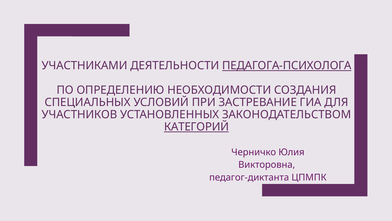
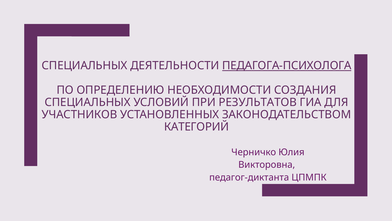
УЧАСТНИКАМИ at (85, 65): УЧАСТНИКАМИ -> СПЕЦИАЛЬНЫХ
ЗАСТРЕВАНИЕ: ЗАСТРЕВАНИЕ -> РЕЗУЛЬТАТОВ
КАТЕГОРИЙ underline: present -> none
